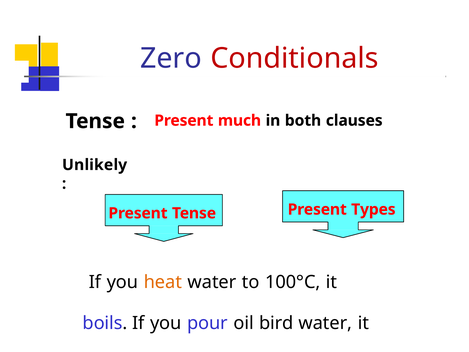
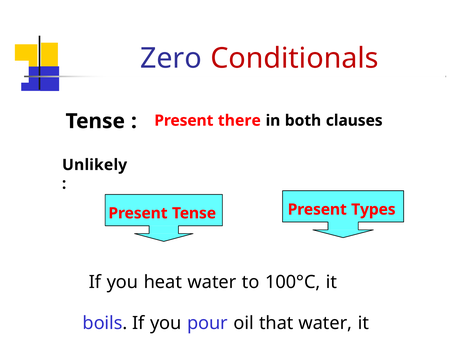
much: much -> there
heat colour: orange -> black
bird: bird -> that
